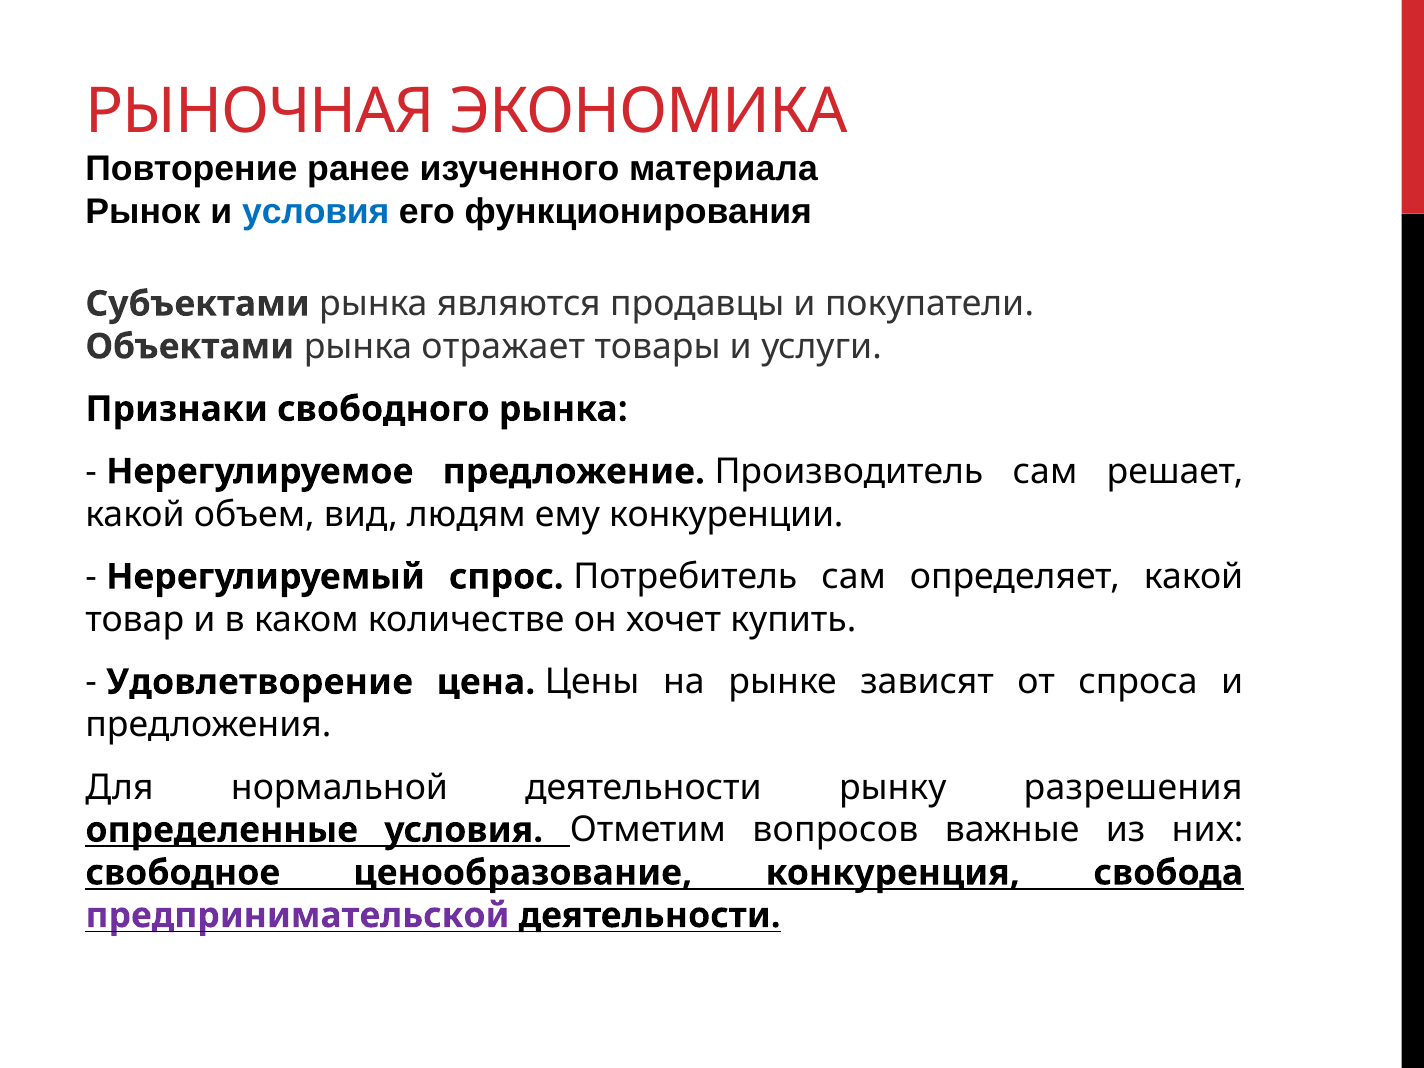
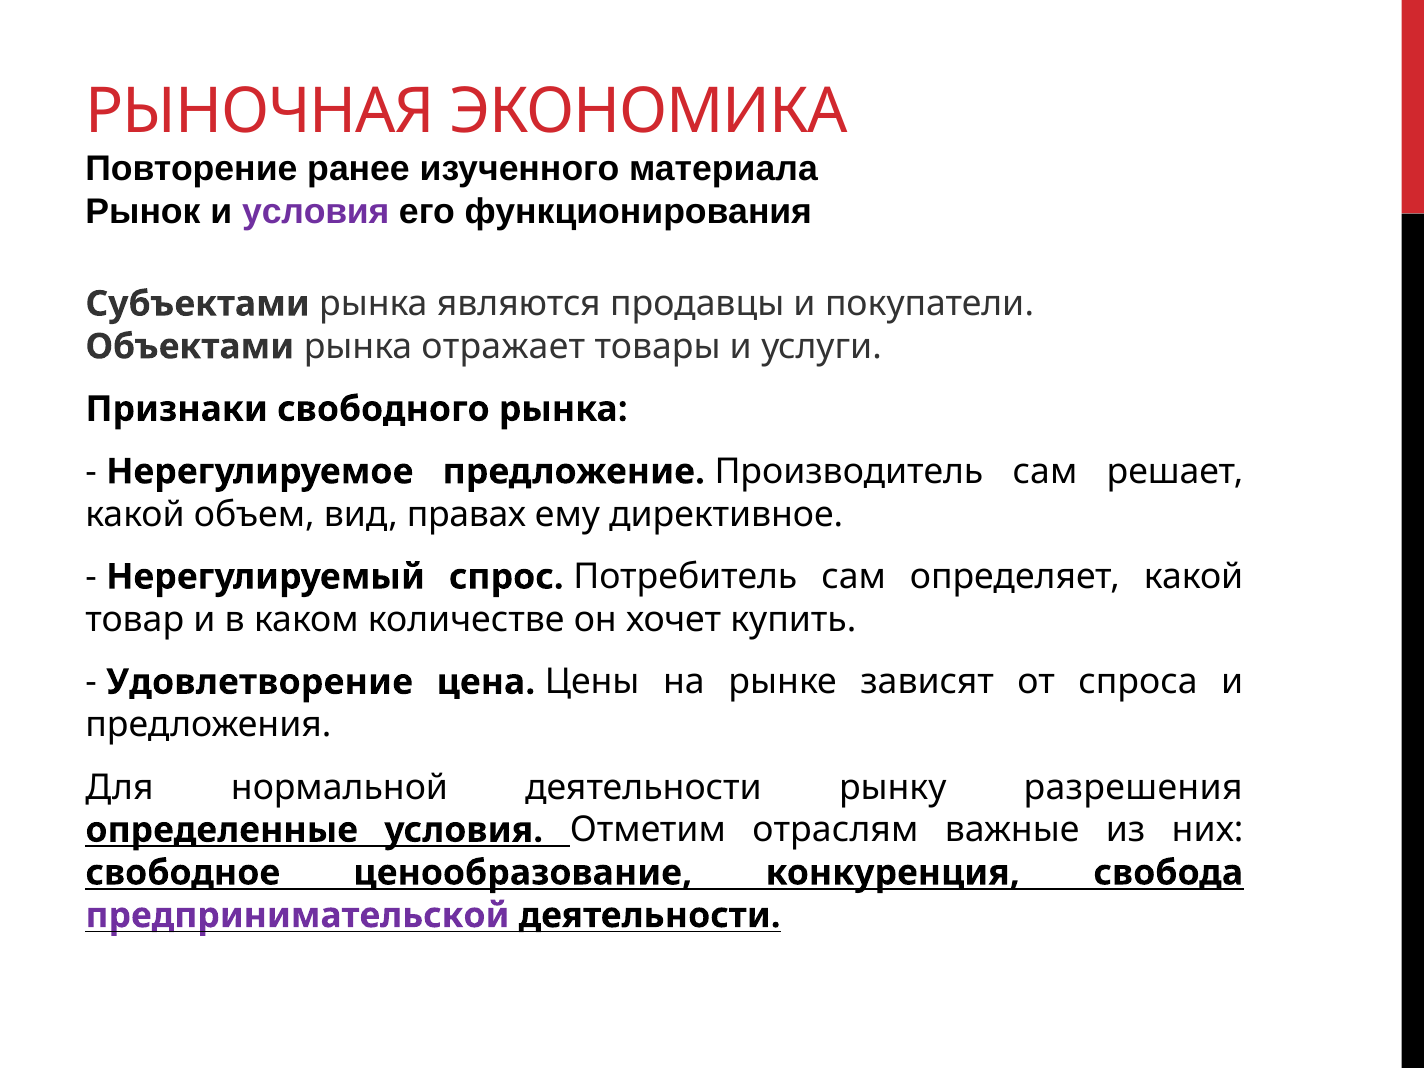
условия at (316, 211) colour: blue -> purple
людям: людям -> правах
конкуренции: конкуренции -> директивное
вопросов: вопросов -> отраслям
